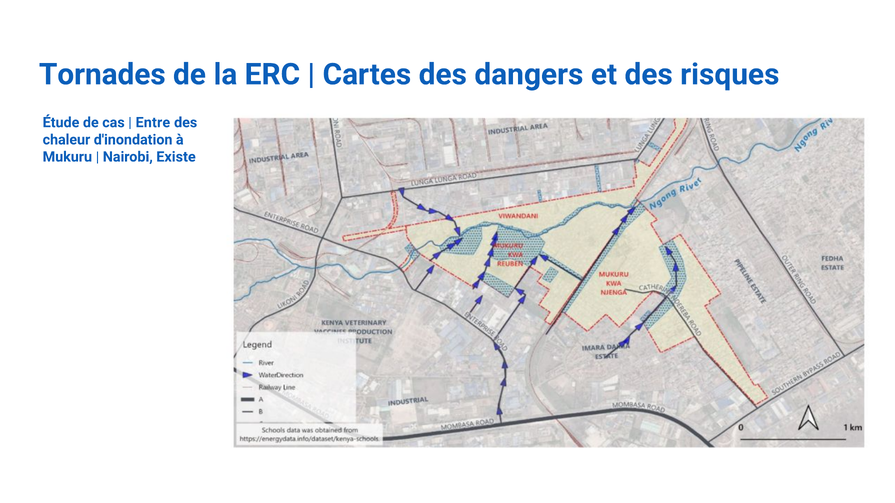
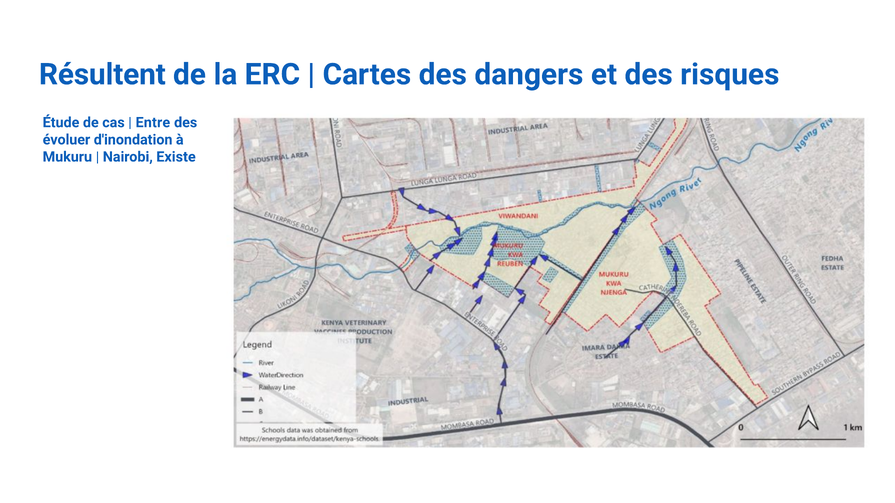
Tornades: Tornades -> Résultent
chaleur: chaleur -> évoluer
